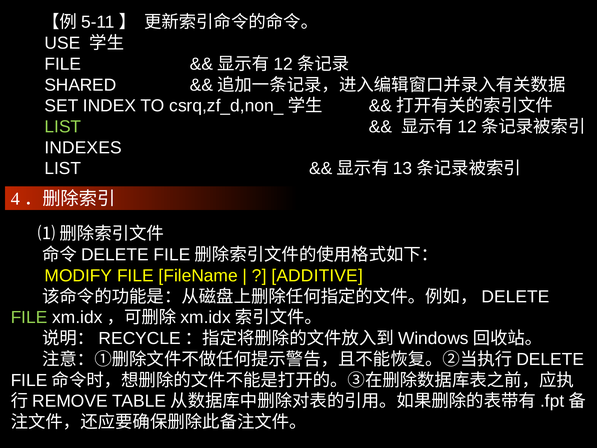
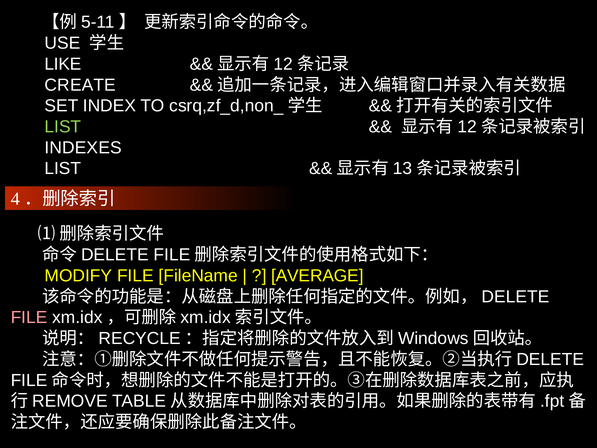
FILE at (63, 64): FILE -> LIKE
SHARED: SHARED -> CREATE
ADDITIVE: ADDITIVE -> AVERAGE
FILE at (29, 317) colour: light green -> pink
